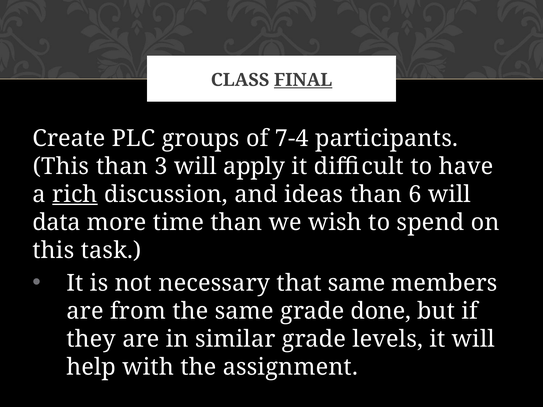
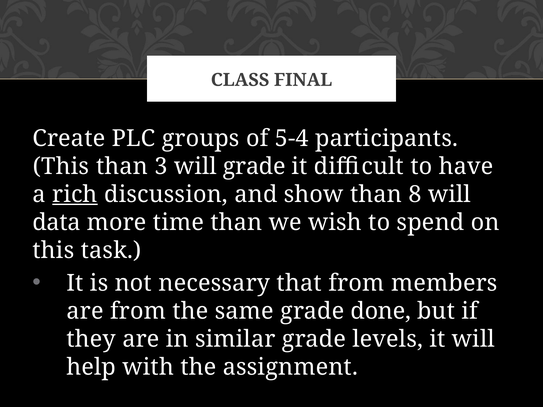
FINAL underline: present -> none
7-4: 7-4 -> 5-4
will apply: apply -> grade
ideas: ideas -> show
6: 6 -> 8
that same: same -> from
